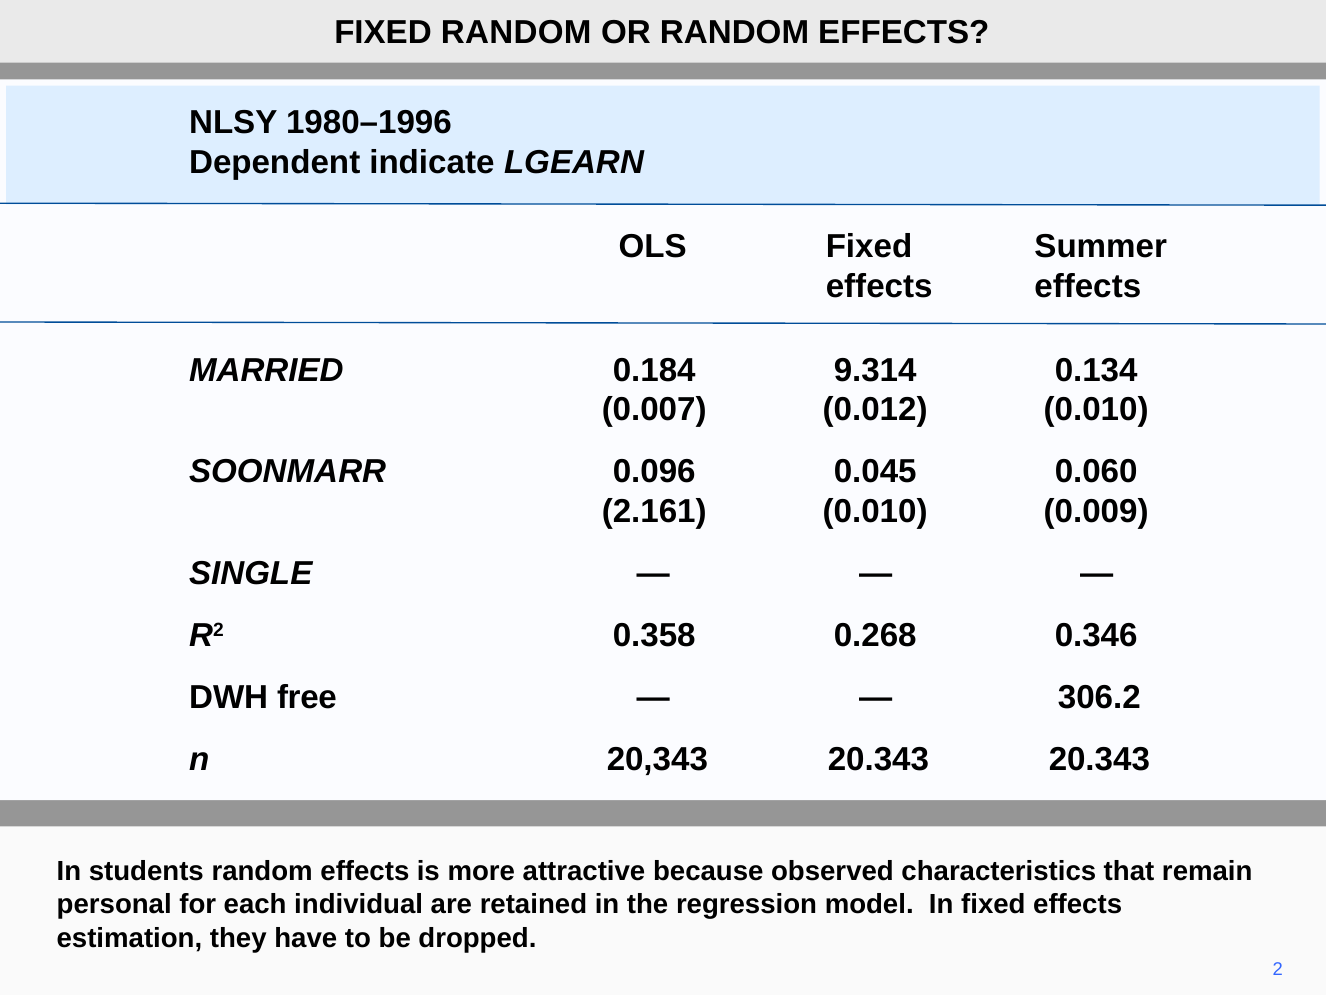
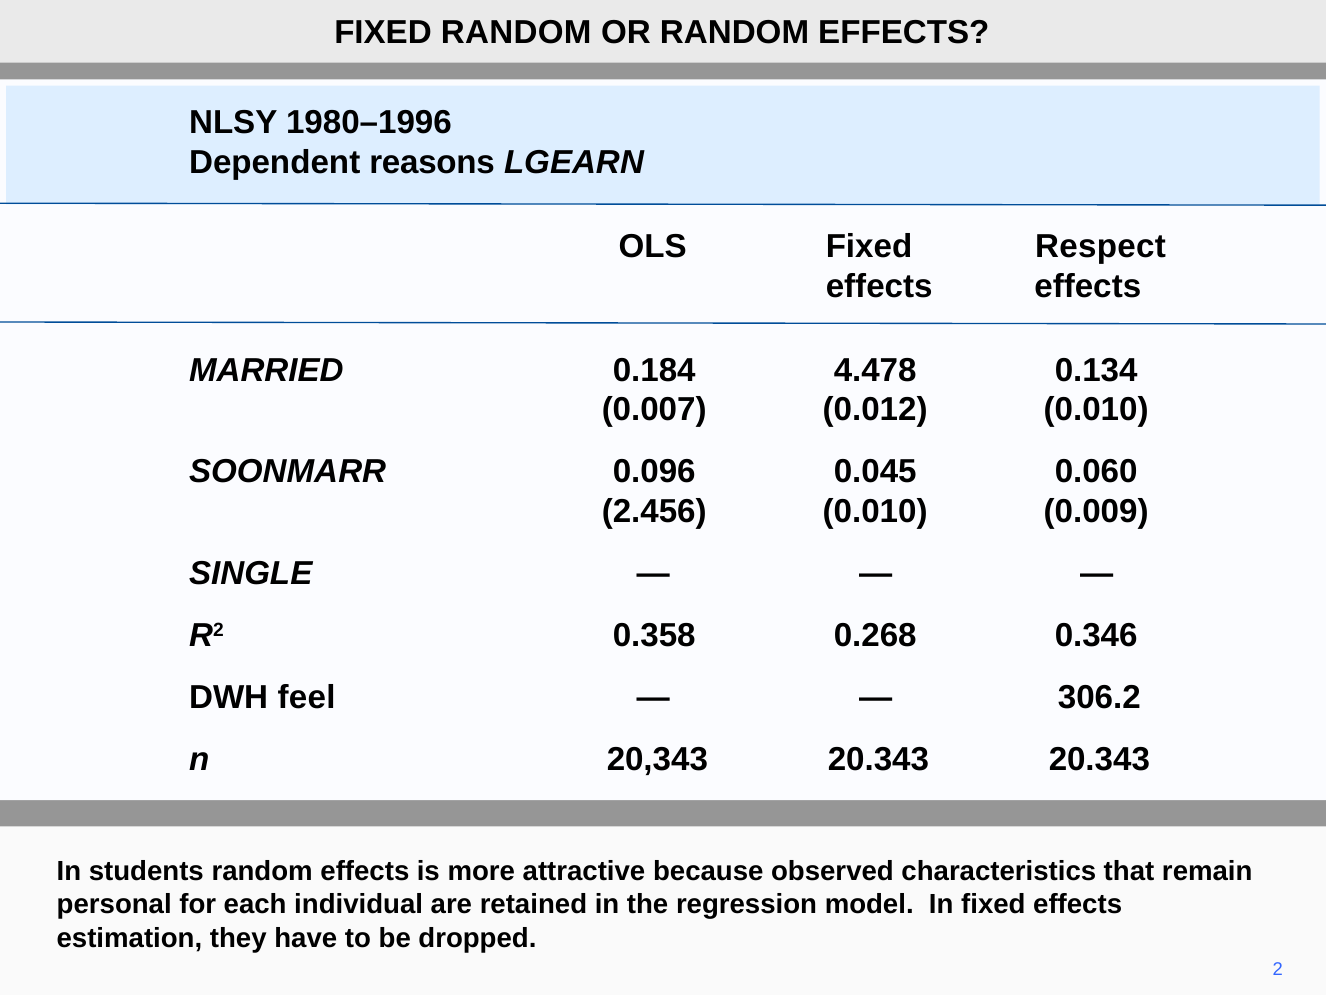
indicate: indicate -> reasons
Summer: Summer -> Respect
9.314: 9.314 -> 4.478
2.161: 2.161 -> 2.456
free: free -> feel
